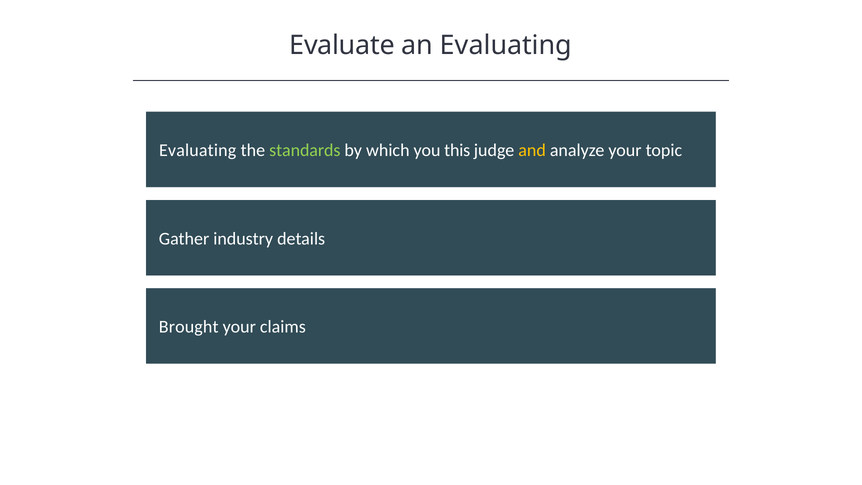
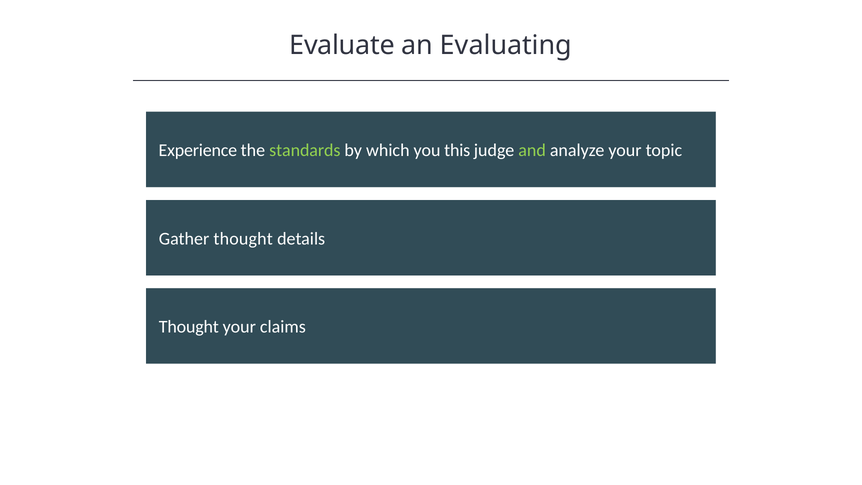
Evaluating at (198, 150): Evaluating -> Experience
and colour: yellow -> light green
Gather industry: industry -> thought
Brought at (189, 327): Brought -> Thought
